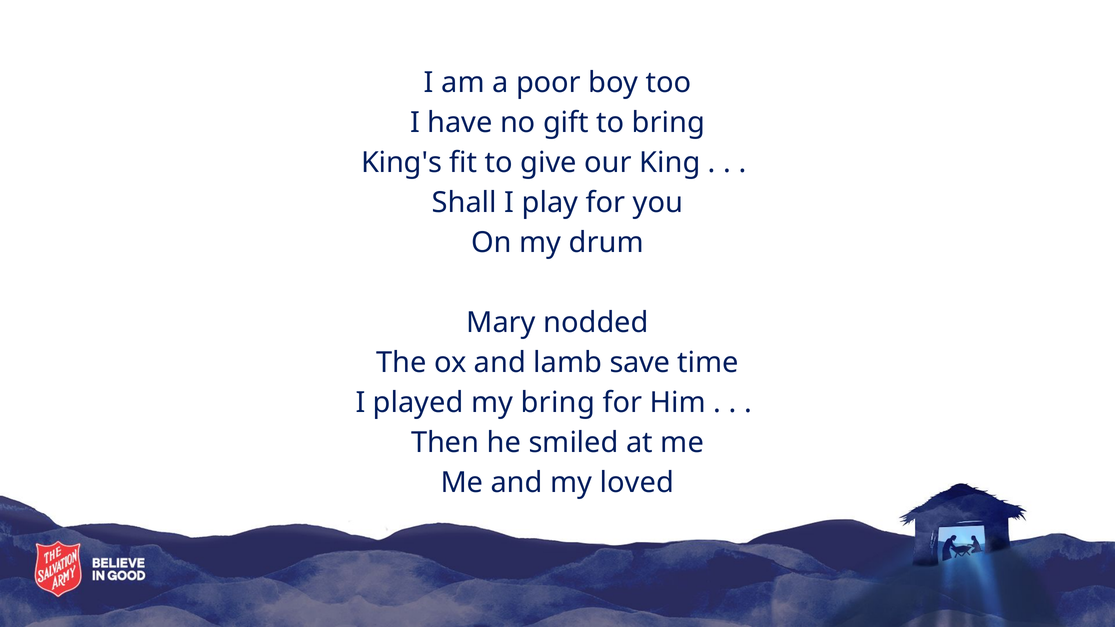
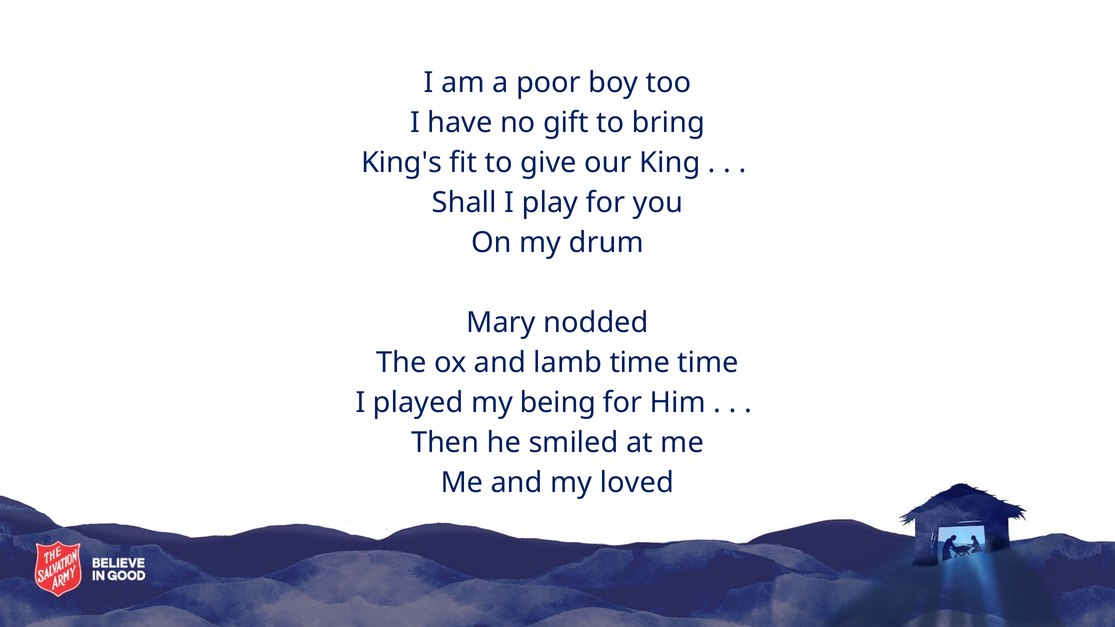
lamb save: save -> time
my bring: bring -> being
